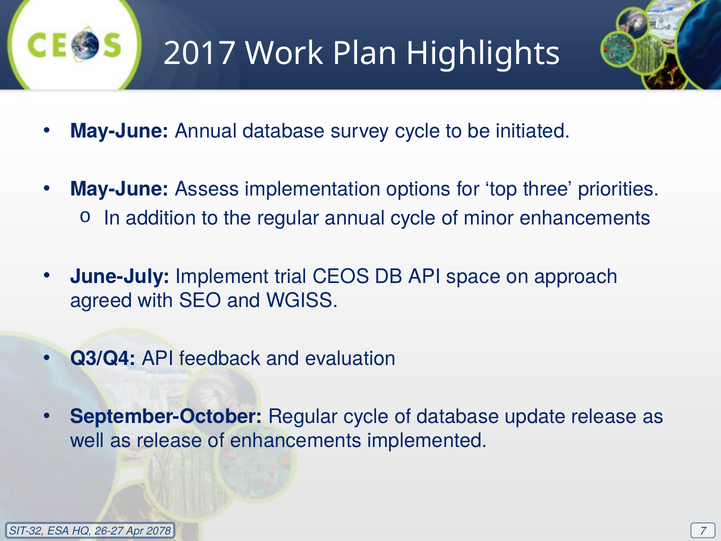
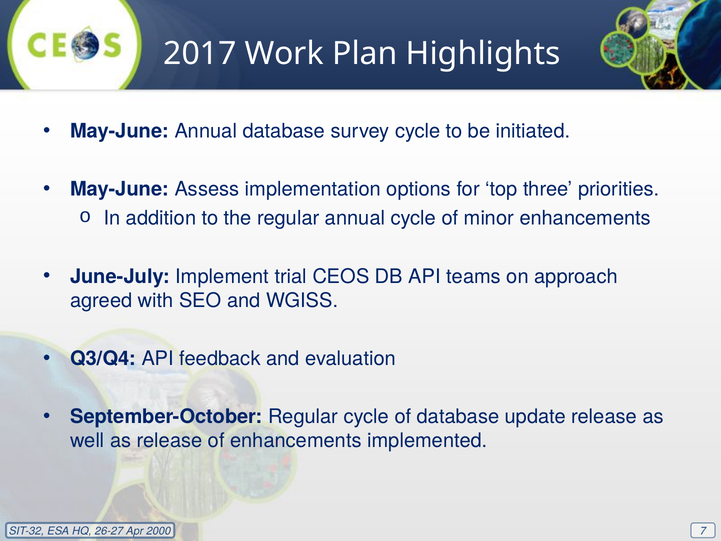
space: space -> teams
2078: 2078 -> 2000
